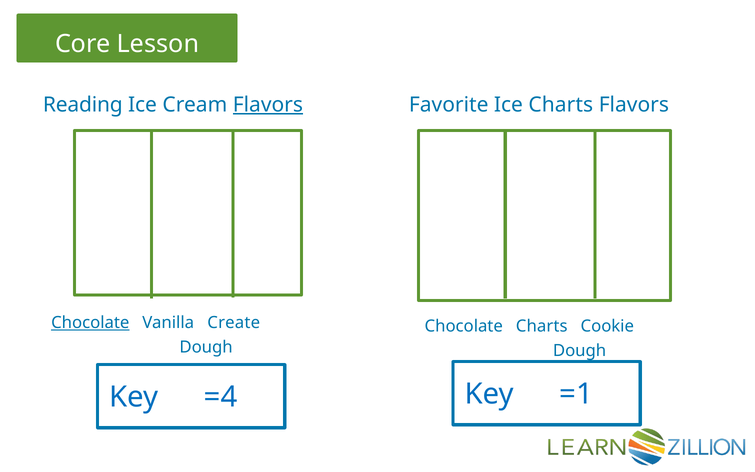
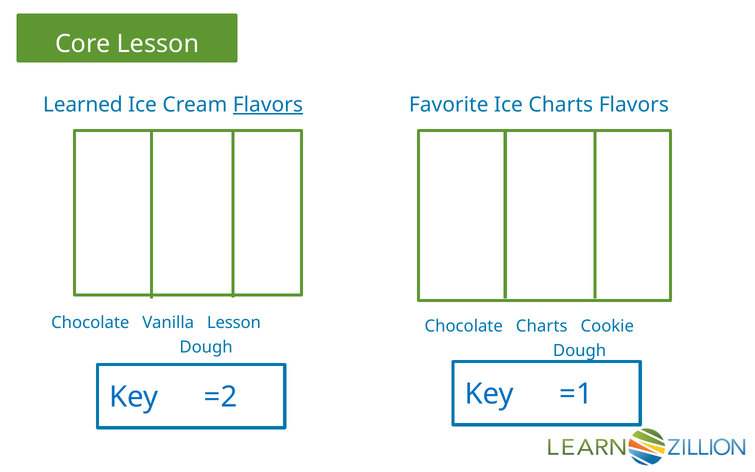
Reading: Reading -> Learned
Chocolate at (90, 323) underline: present -> none
Vanilla Create: Create -> Lesson
=4: =4 -> =2
